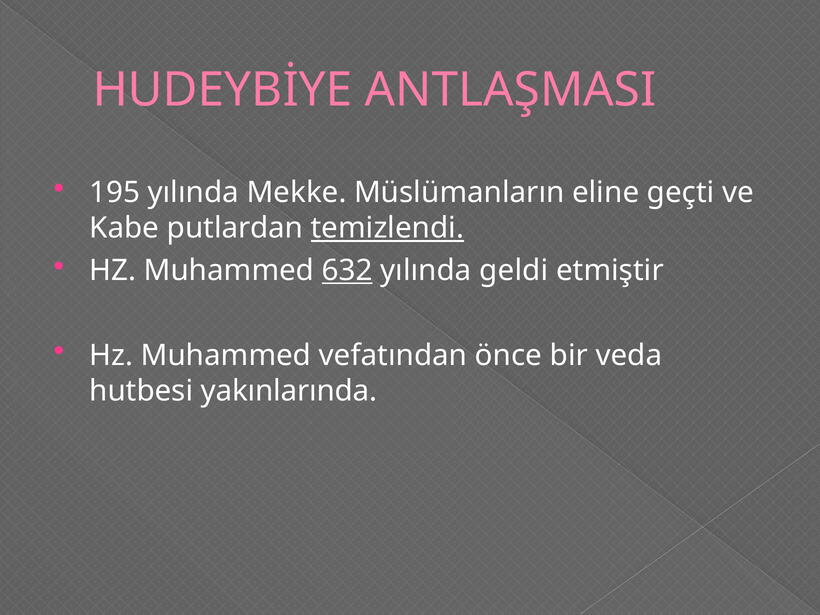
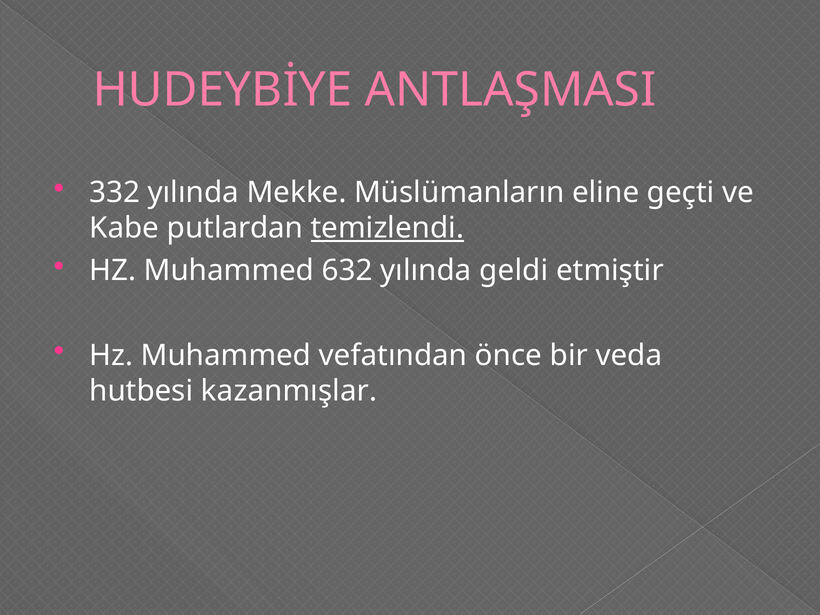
195: 195 -> 332
632 underline: present -> none
yakınlarında: yakınlarında -> kazanmışlar
